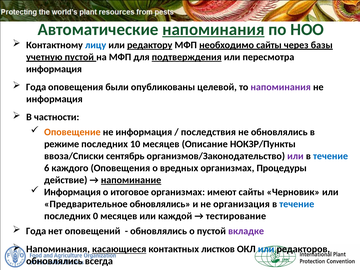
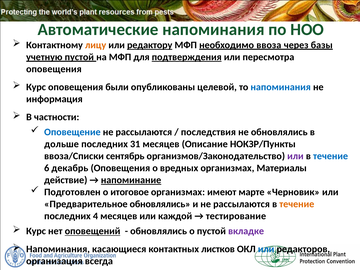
напоминания at (213, 29) underline: present -> none
лицу colour: blue -> orange
необходимо сайты: сайты -> ввоза
информация at (54, 69): информация -> оповещения
Года at (36, 87): Года -> Курс
напоминания at (281, 87) colour: purple -> blue
Оповещение colour: orange -> blue
информация at (144, 132): информация -> рассылаются
режиме: режиме -> дольше
10: 10 -> 31
каждого: каждого -> декабрь
Процедуры: Процедуры -> Материалы
Информация at (72, 192): Информация -> Подготовлен
имеют сайты: сайты -> марте
и не организация: организация -> рассылаются
течение at (297, 204) colour: blue -> orange
0: 0 -> 4
Года at (36, 231): Года -> Курс
оповещений underline: none -> present
касающиеся underline: present -> none
обновлялись at (54, 261): обновлялись -> организация
